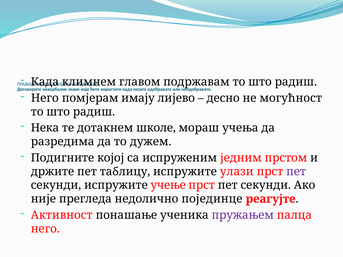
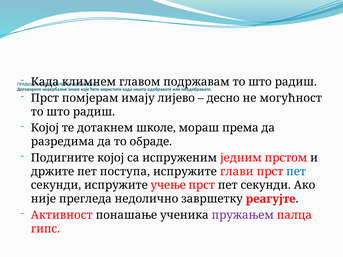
Него at (45, 98): Него -> Прст
Нека at (45, 128): Нека -> Којој
учења: учења -> према
дужем: дужем -> обраде
таблицу: таблицу -> поступа
улази: улази -> глави
пет at (296, 172) colour: purple -> blue
појединце: појединце -> завршетку
него at (45, 229): него -> гипс
